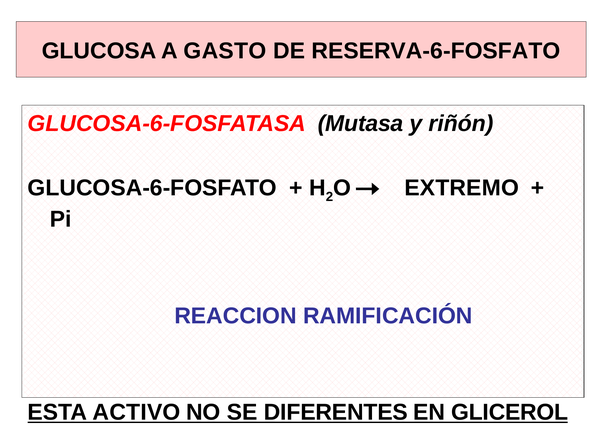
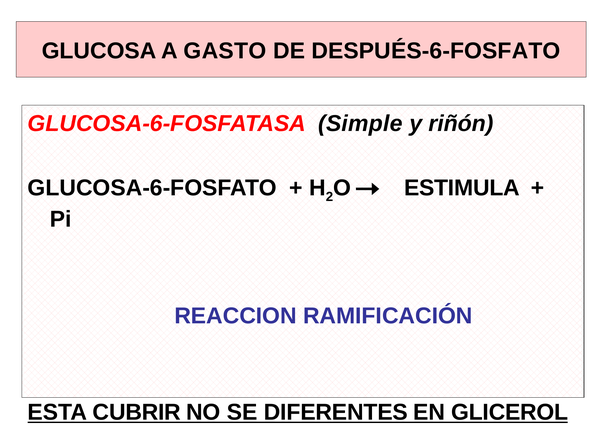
RESERVA-6-FOSFATO: RESERVA-6-FOSFATO -> DESPUÉS-6-FOSFATO
Mutasa: Mutasa -> Simple
EXTREMO: EXTREMO -> ESTIMULA
ACTIVO: ACTIVO -> CUBRIR
